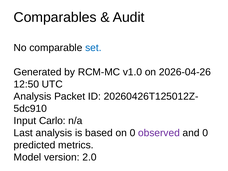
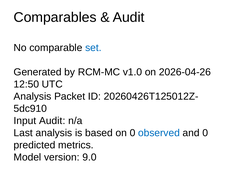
Input Carlo: Carlo -> Audit
observed colour: purple -> blue
2.0: 2.0 -> 9.0
